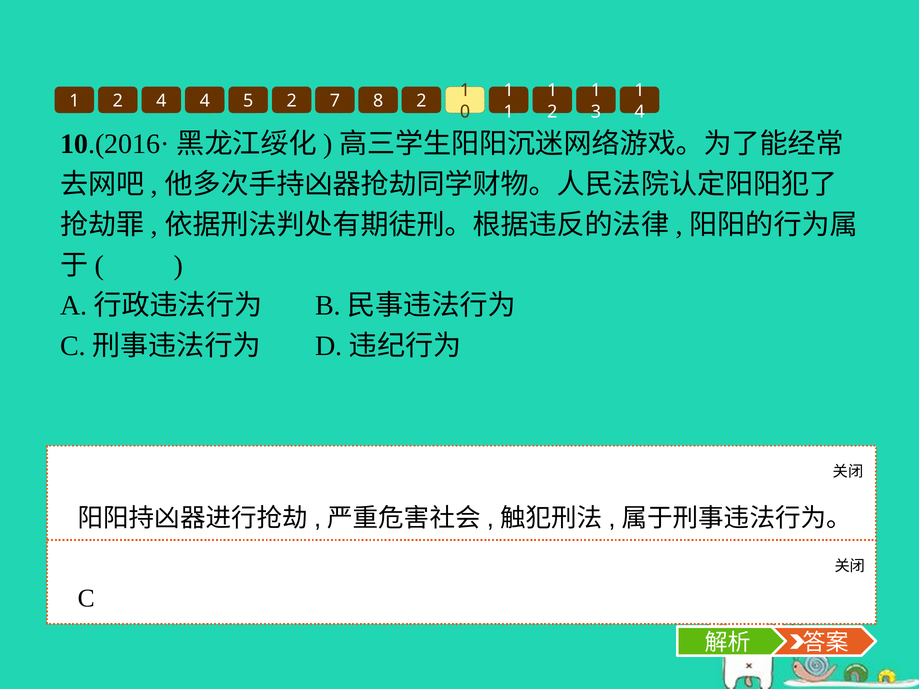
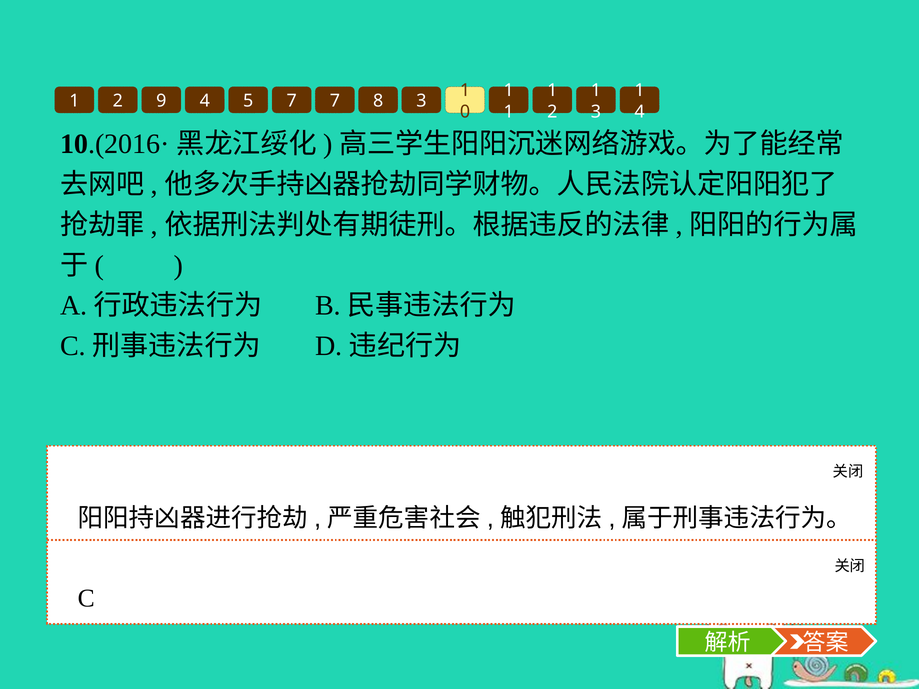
2 4: 4 -> 9
5 2: 2 -> 7
8 2: 2 -> 3
